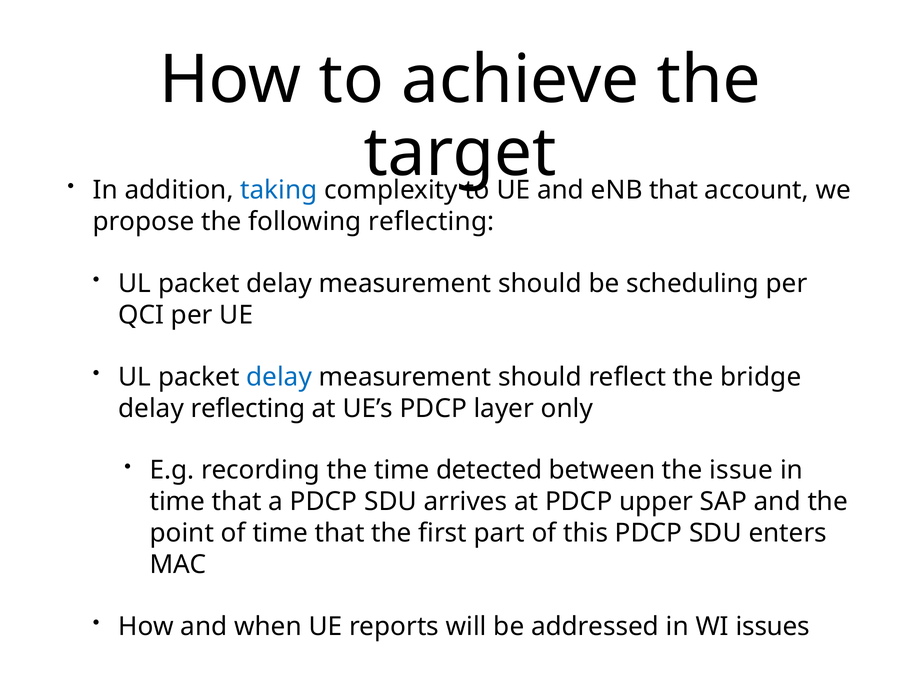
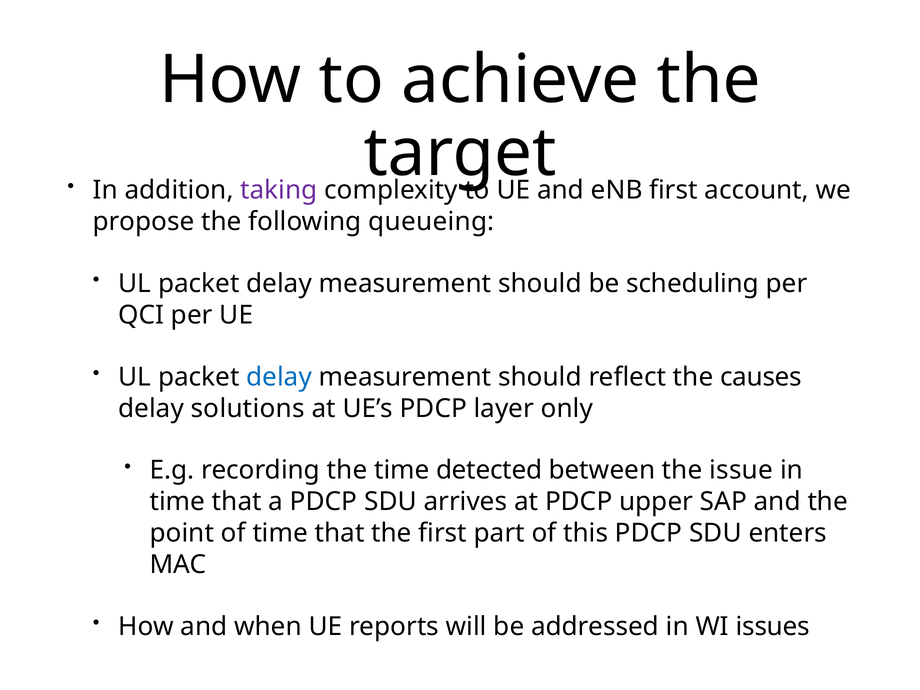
taking colour: blue -> purple
eNB that: that -> first
following reflecting: reflecting -> queueing
bridge: bridge -> causes
delay reflecting: reflecting -> solutions
